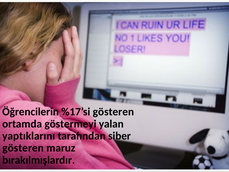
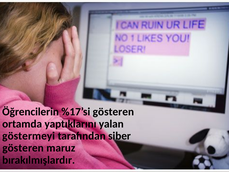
göstermeyi: göstermeyi -> yaptıklarını
yaptıklarını: yaptıklarını -> göstermeyi
